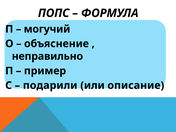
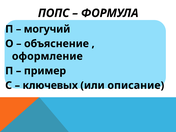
неправильно: неправильно -> оформление
подарили: подарили -> ключевых
